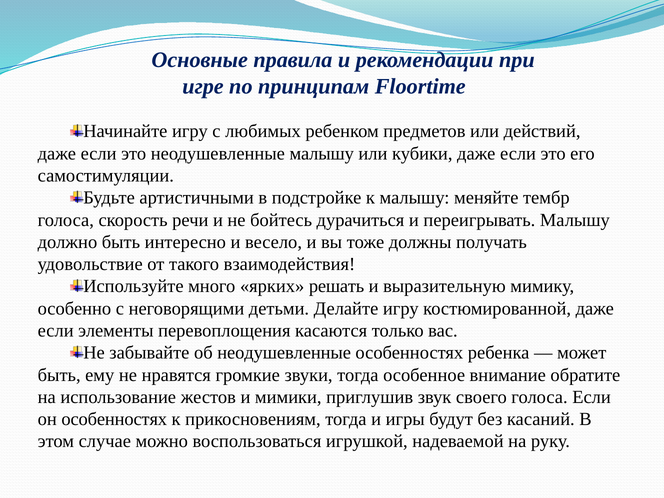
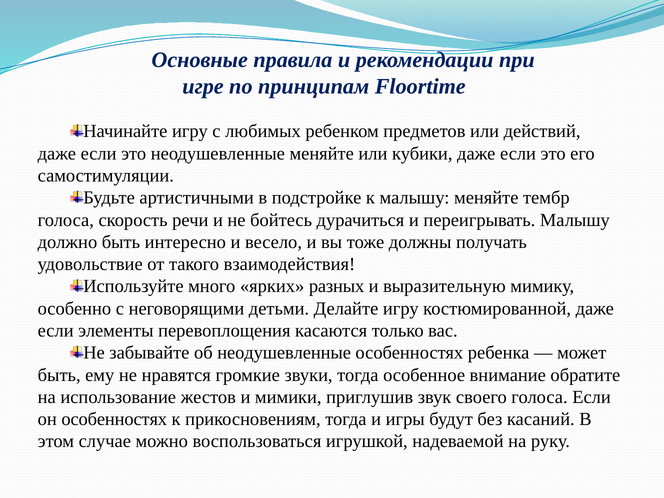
неодушевленные малышу: малышу -> меняйте
решать: решать -> разных
